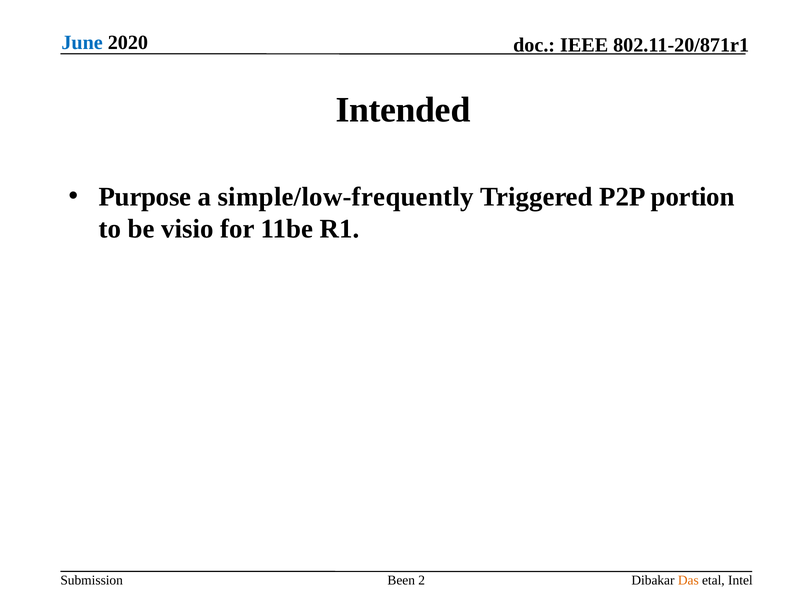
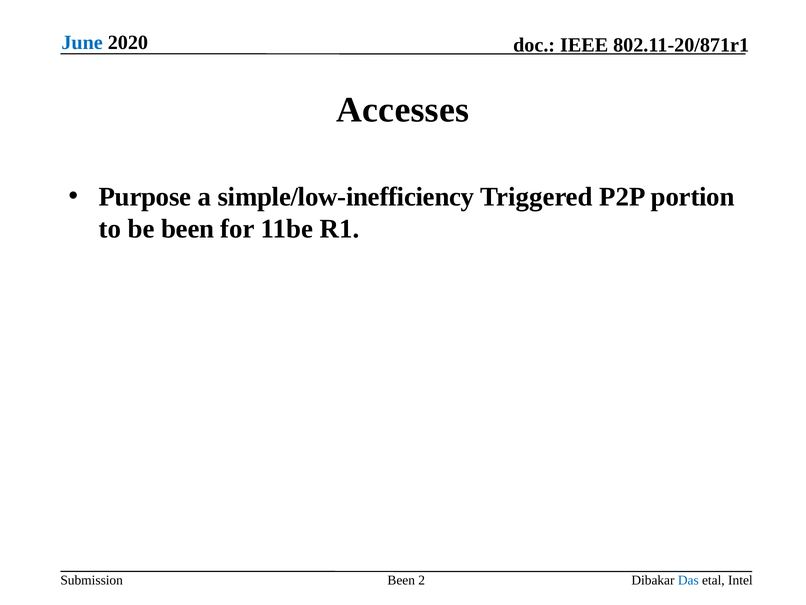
Intended: Intended -> Accesses
simple/low-frequently: simple/low-frequently -> simple/low-inefficiency
be visio: visio -> been
Das colour: orange -> blue
